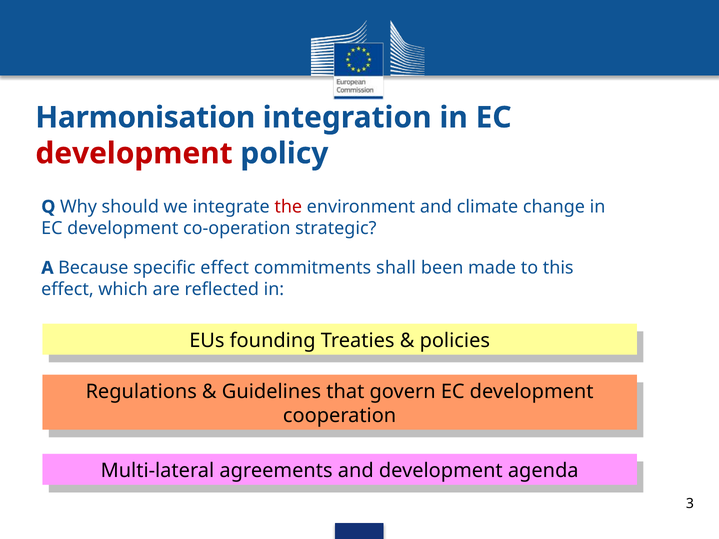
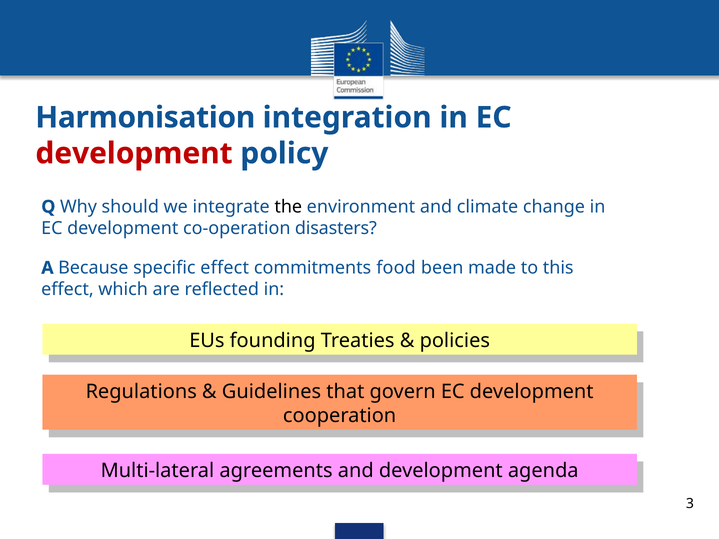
the colour: red -> black
strategic: strategic -> disasters
shall: shall -> food
